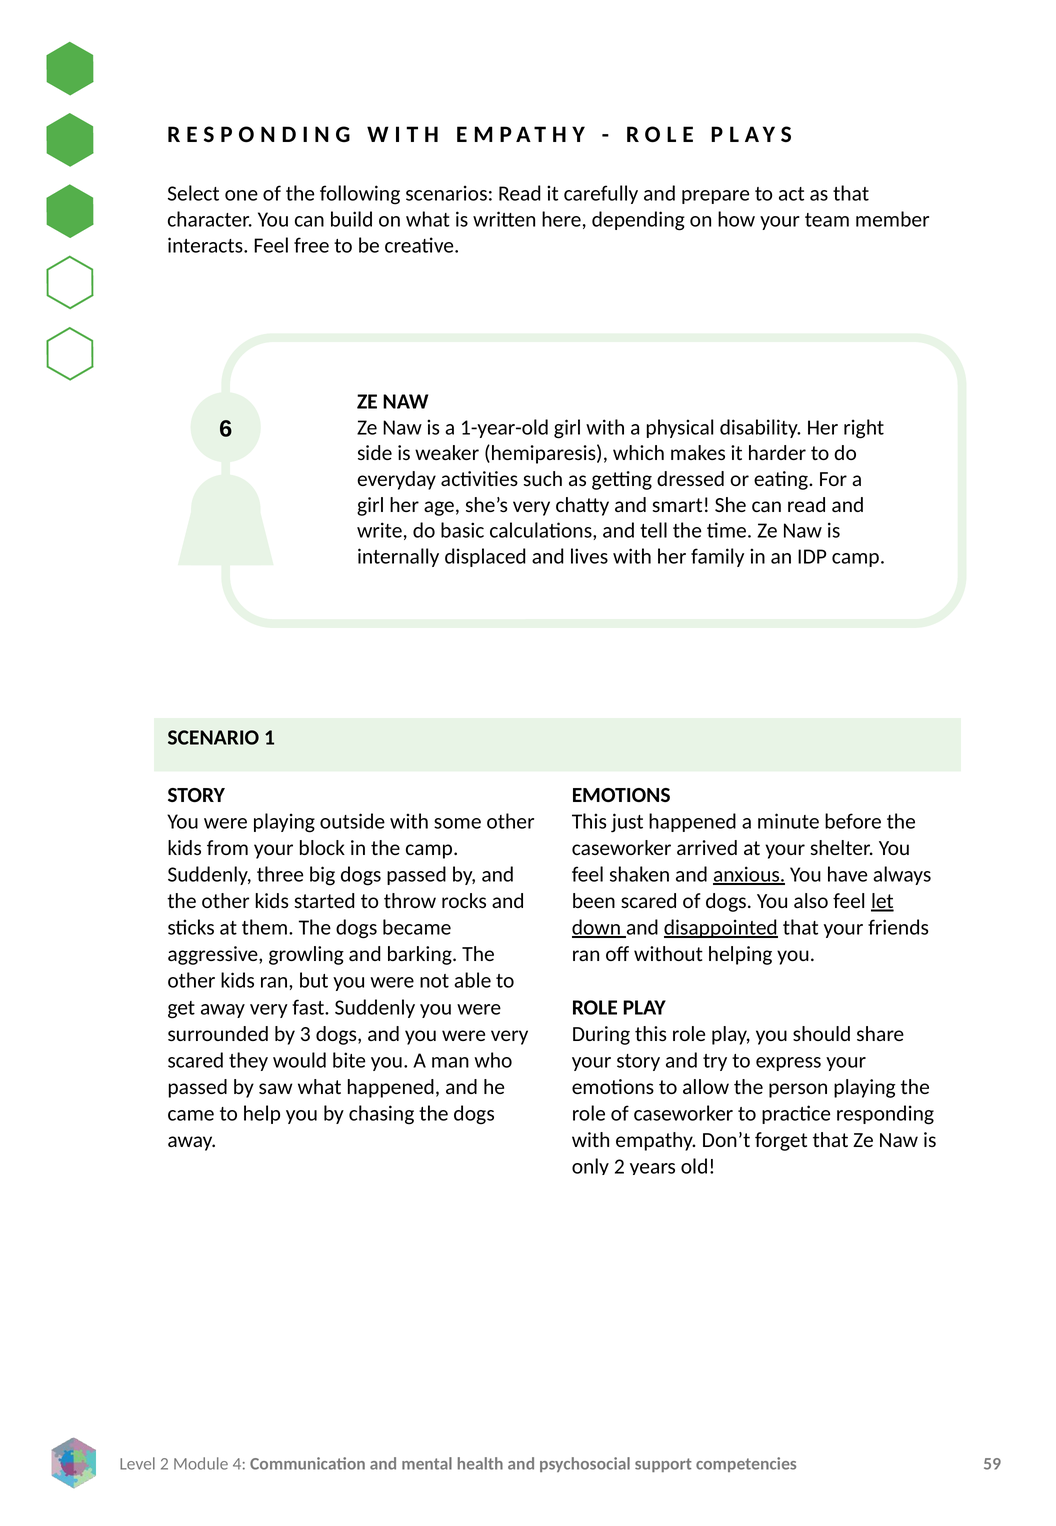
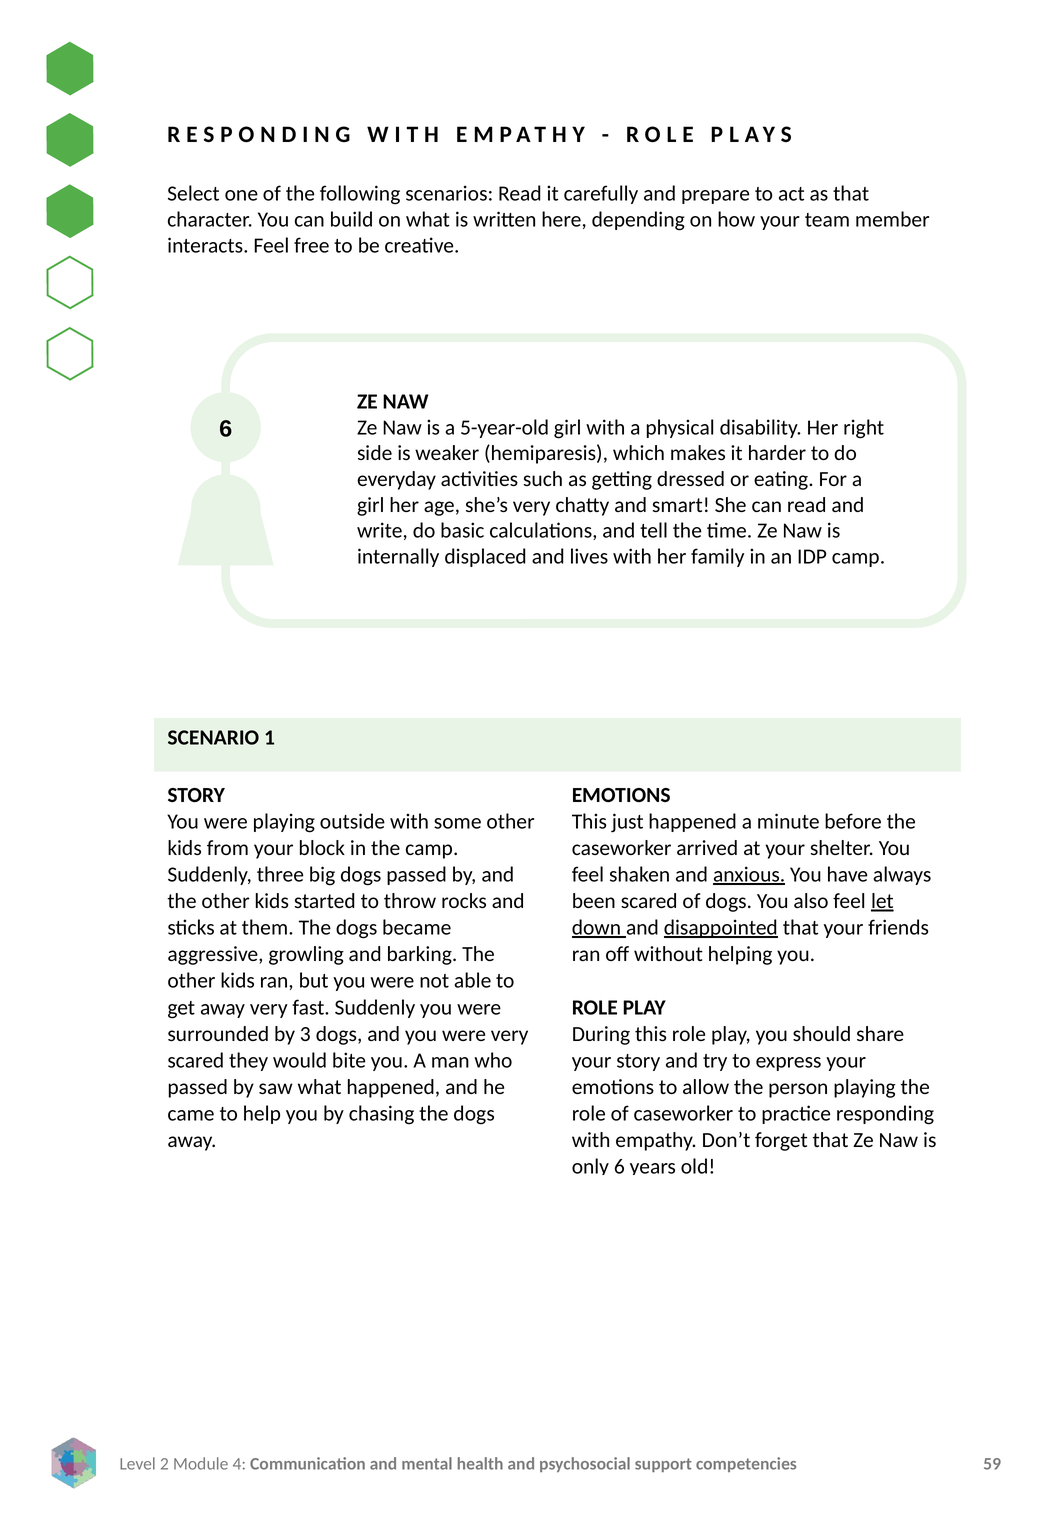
1-year-old: 1-year-old -> 5-year-old
only 2: 2 -> 6
